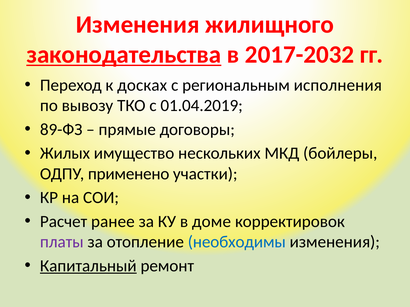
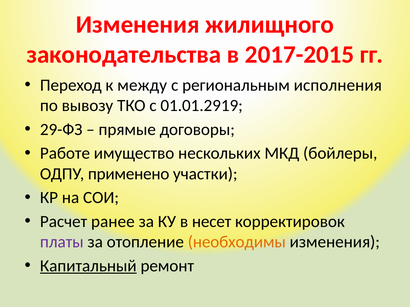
законодательства underline: present -> none
2017-2032: 2017-2032 -> 2017-2015
досках: досках -> между
01.04.2019: 01.04.2019 -> 01.01.2919
89-ФЗ: 89-ФЗ -> 29-ФЗ
Жилых: Жилых -> Работе
доме: доме -> несет
необходимы colour: blue -> orange
